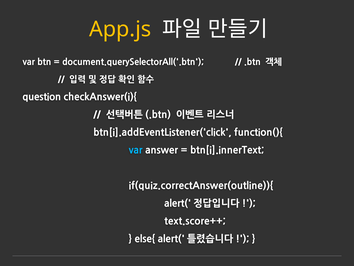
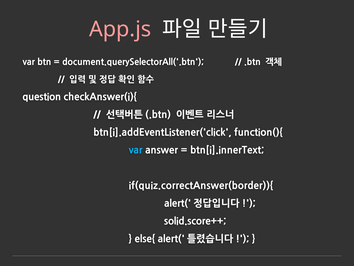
App.js colour: yellow -> pink
if(quiz.correctAnswer(outline)){: if(quiz.correctAnswer(outline)){ -> if(quiz.correctAnswer(border)){
text.score++: text.score++ -> solid.score++
